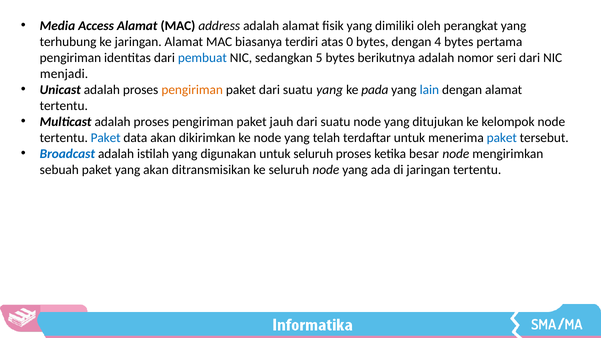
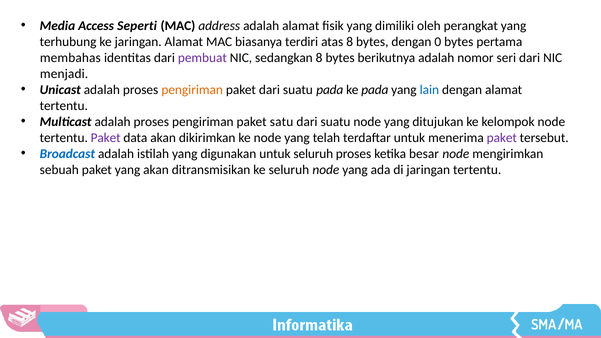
Access Alamat: Alamat -> Seperti
atas 0: 0 -> 8
4: 4 -> 0
pengiriman at (70, 58): pengiriman -> membahas
pembuat colour: blue -> purple
sedangkan 5: 5 -> 8
suatu yang: yang -> pada
jauh: jauh -> satu
Paket at (106, 138) colour: blue -> purple
paket at (502, 138) colour: blue -> purple
